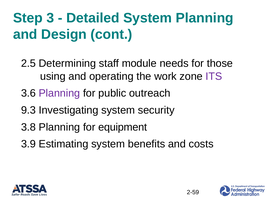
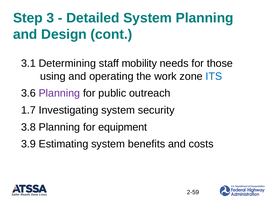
2.5: 2.5 -> 3.1
module: module -> mobility
ITS colour: purple -> blue
9.3: 9.3 -> 1.7
